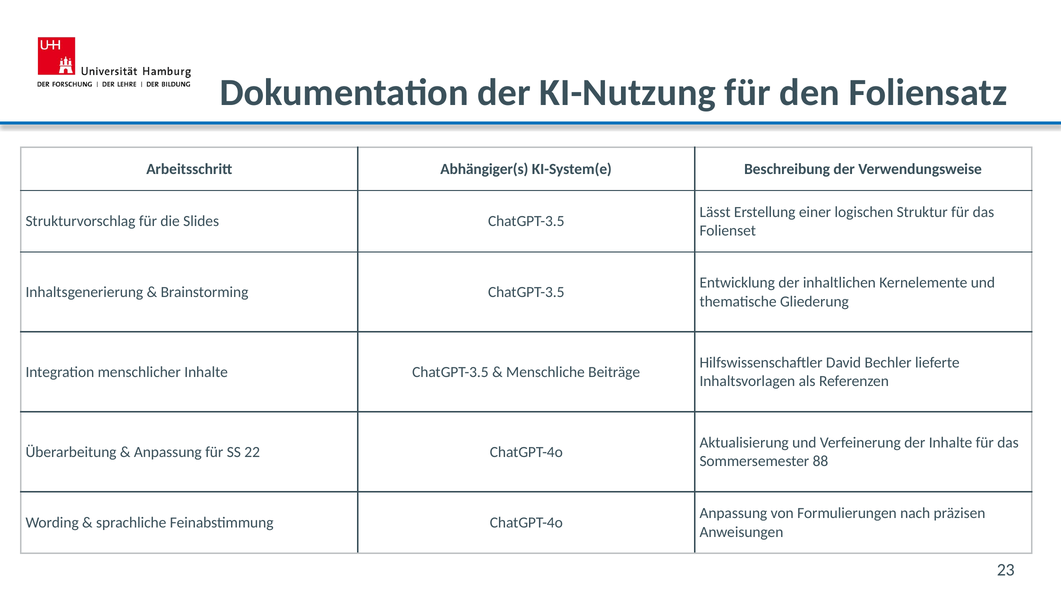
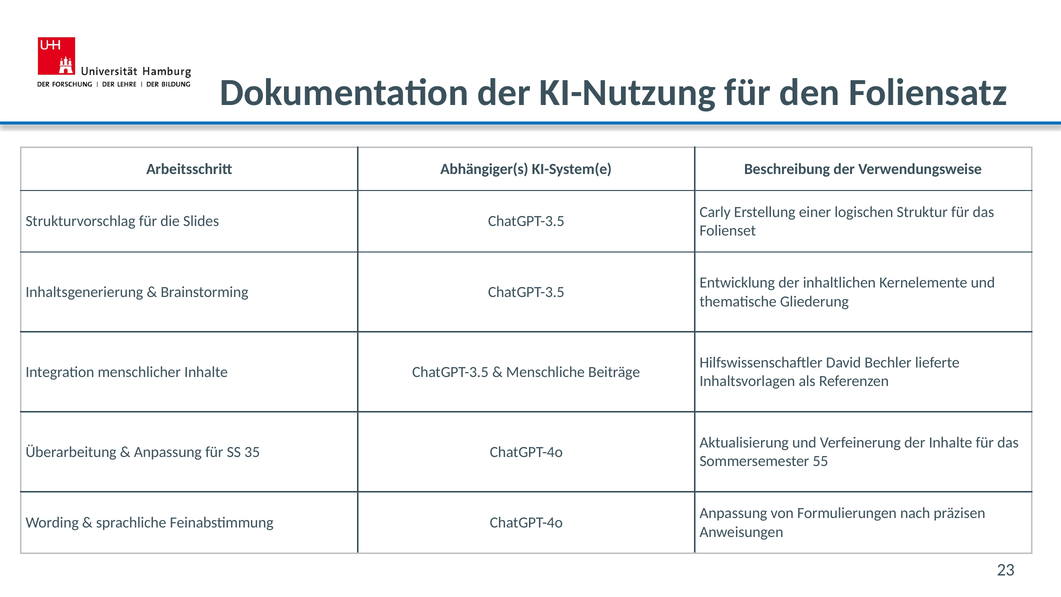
Lässt: Lässt -> Carly
22: 22 -> 35
88: 88 -> 55
